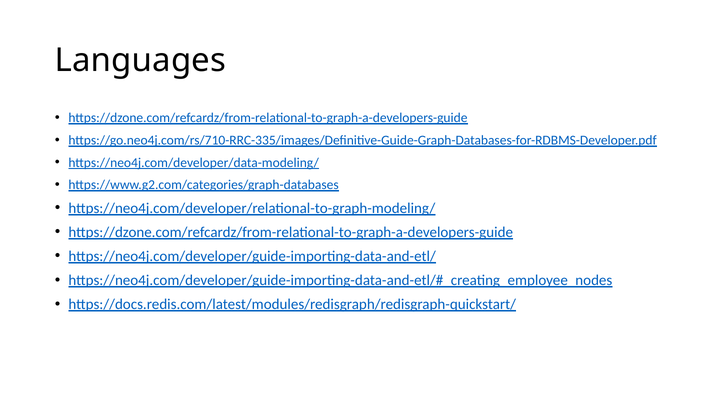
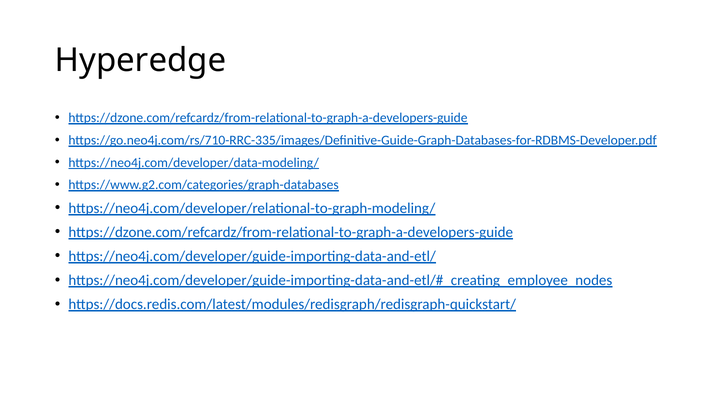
Languages: Languages -> Hyperedge
